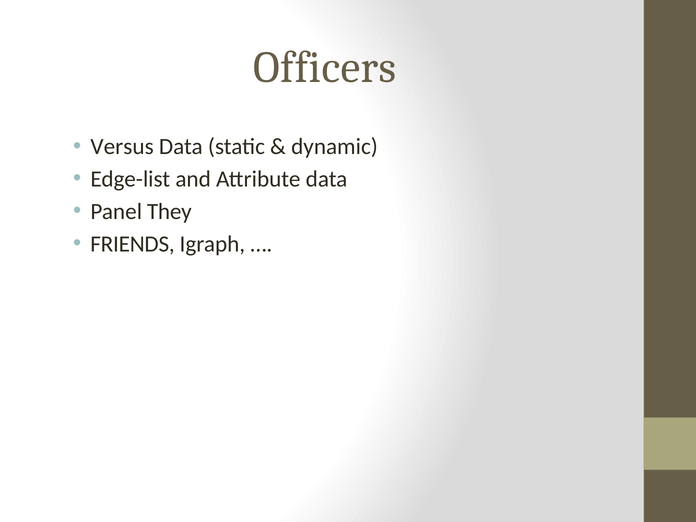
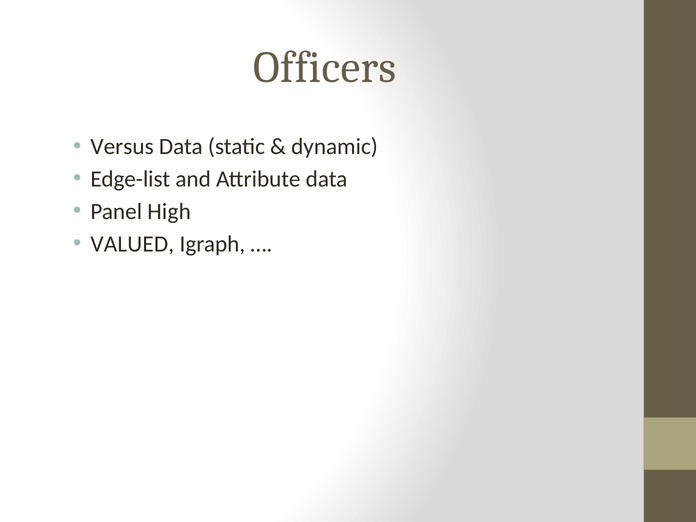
They: They -> High
FRIENDS: FRIENDS -> VALUED
